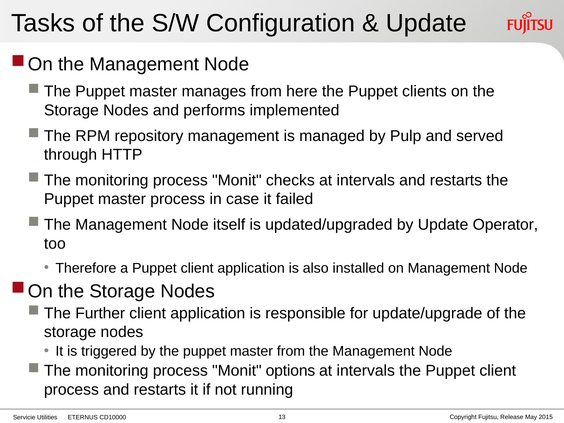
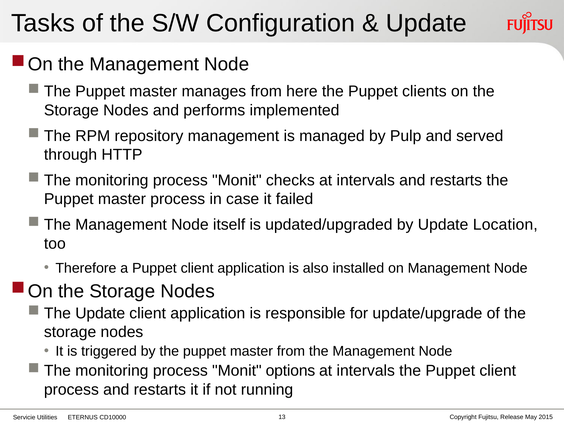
Operator: Operator -> Location
The Further: Further -> Update
